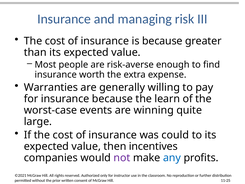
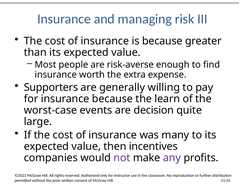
Warranties: Warranties -> Supporters
winning: winning -> decision
could: could -> many
any colour: blue -> purple
